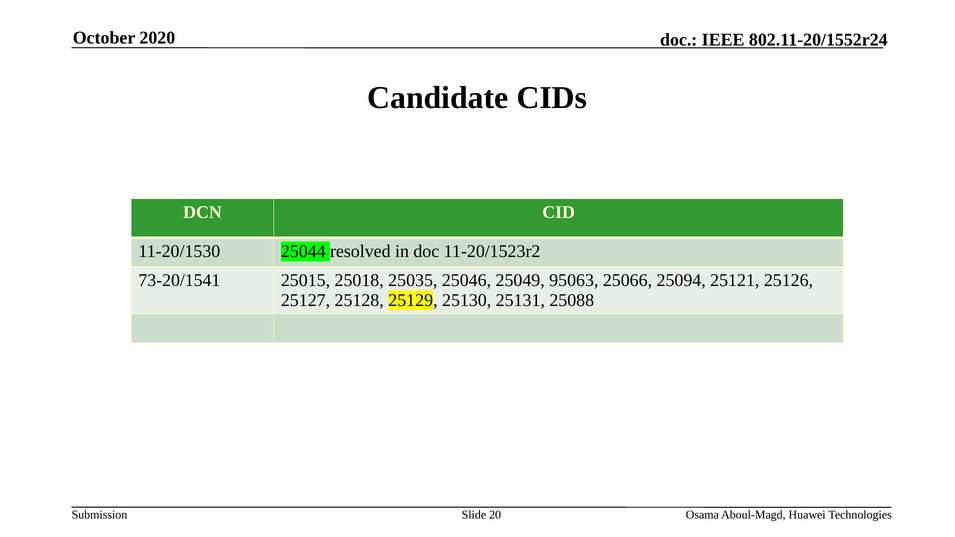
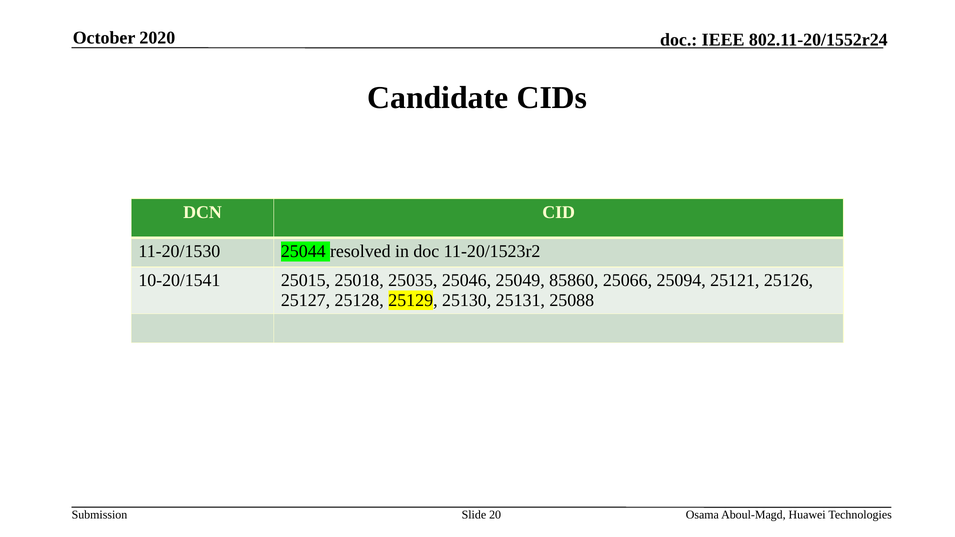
73-20/1541: 73-20/1541 -> 10-20/1541
95063: 95063 -> 85860
